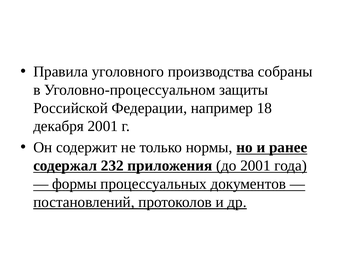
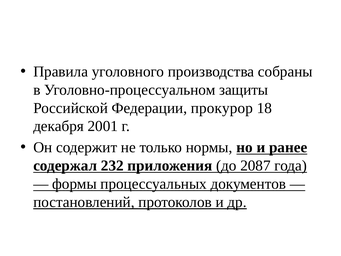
например: например -> прокурор
до 2001: 2001 -> 2087
